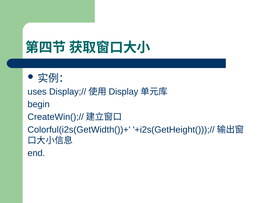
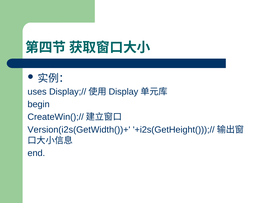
Colorful(i2s(GetWidth())+: Colorful(i2s(GetWidth())+ -> Version(i2s(GetWidth())+
